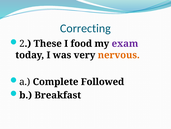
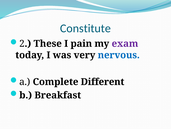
Correcting: Correcting -> Constitute
food: food -> pain
nervous colour: orange -> blue
Followed: Followed -> Different
